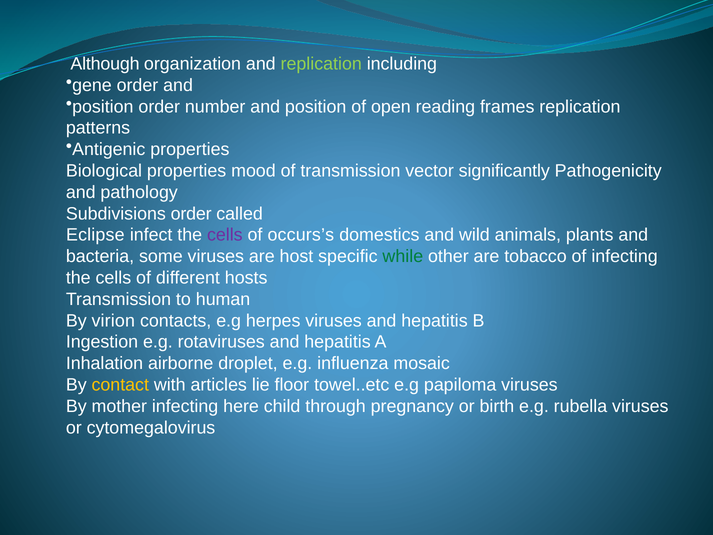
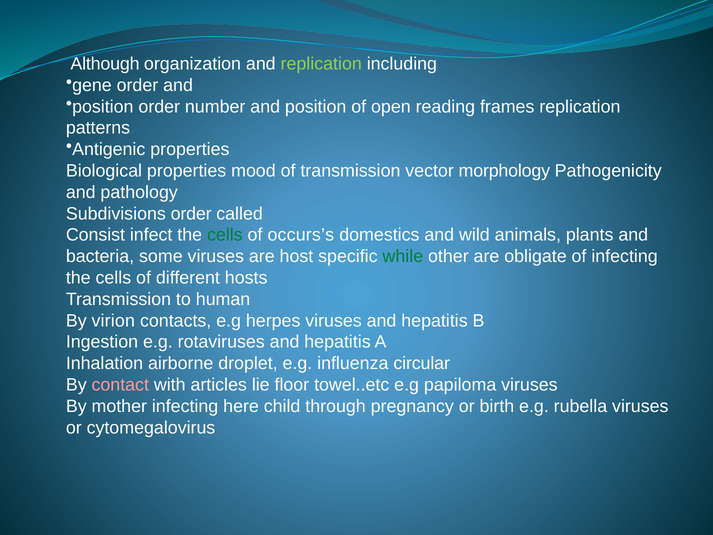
significantly: significantly -> morphology
Eclipse: Eclipse -> Consist
cells at (225, 235) colour: purple -> green
tobacco: tobacco -> obligate
mosaic: mosaic -> circular
contact colour: yellow -> pink
